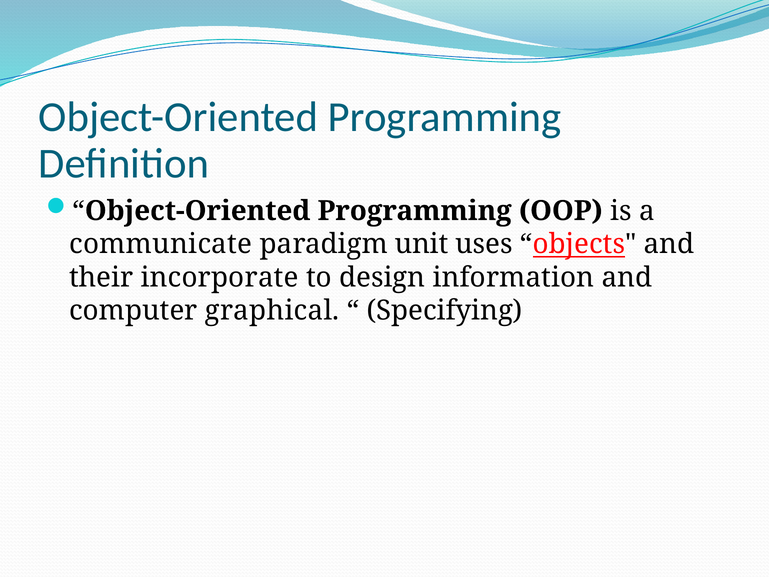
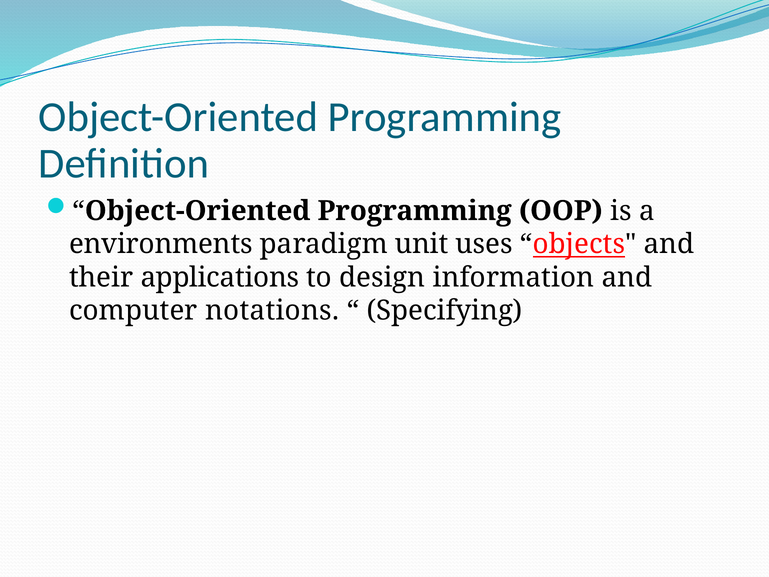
communicate: communicate -> environments
incorporate: incorporate -> applications
graphical: graphical -> notations
